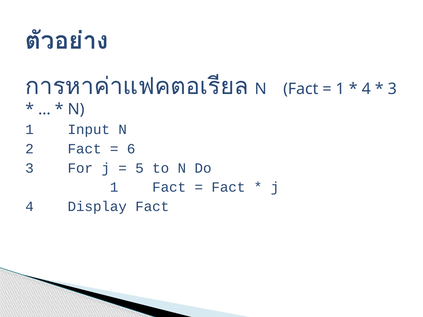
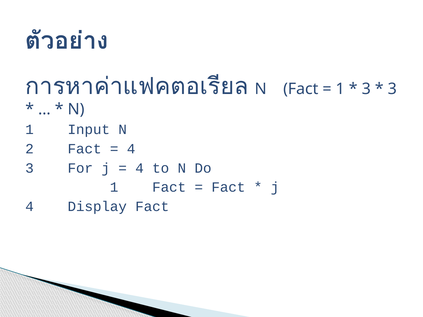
4 at (366, 89): 4 -> 3
6 at (131, 149): 6 -> 4
5 at (140, 168): 5 -> 4
